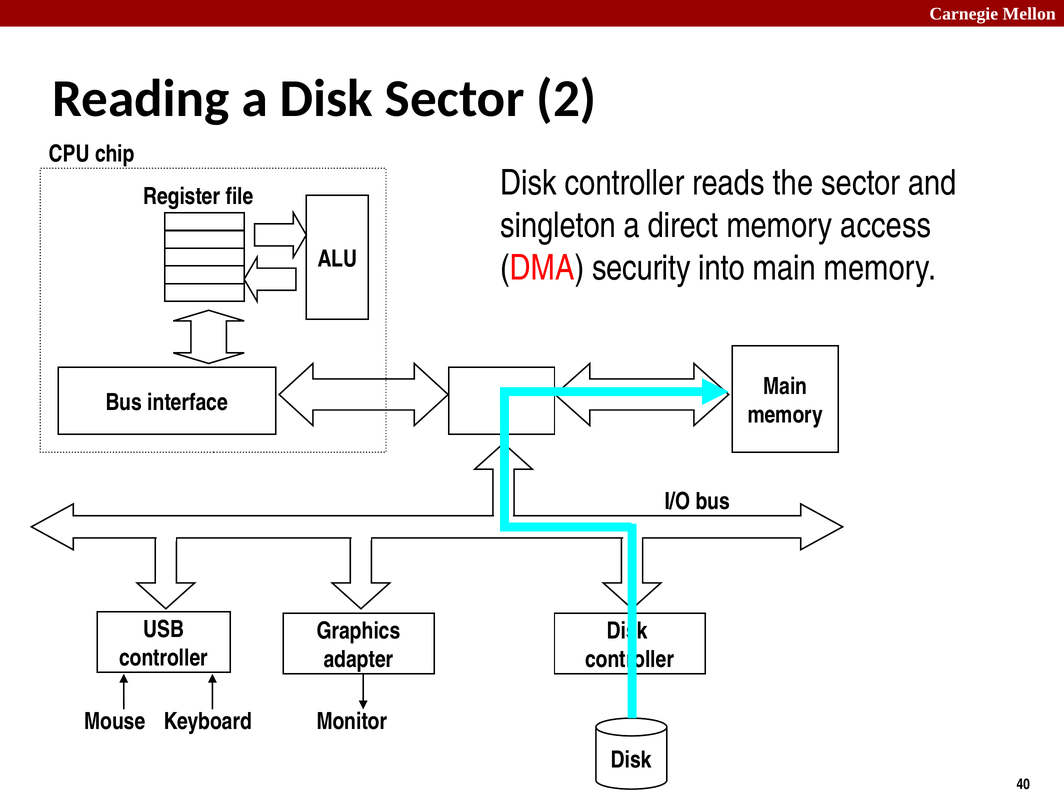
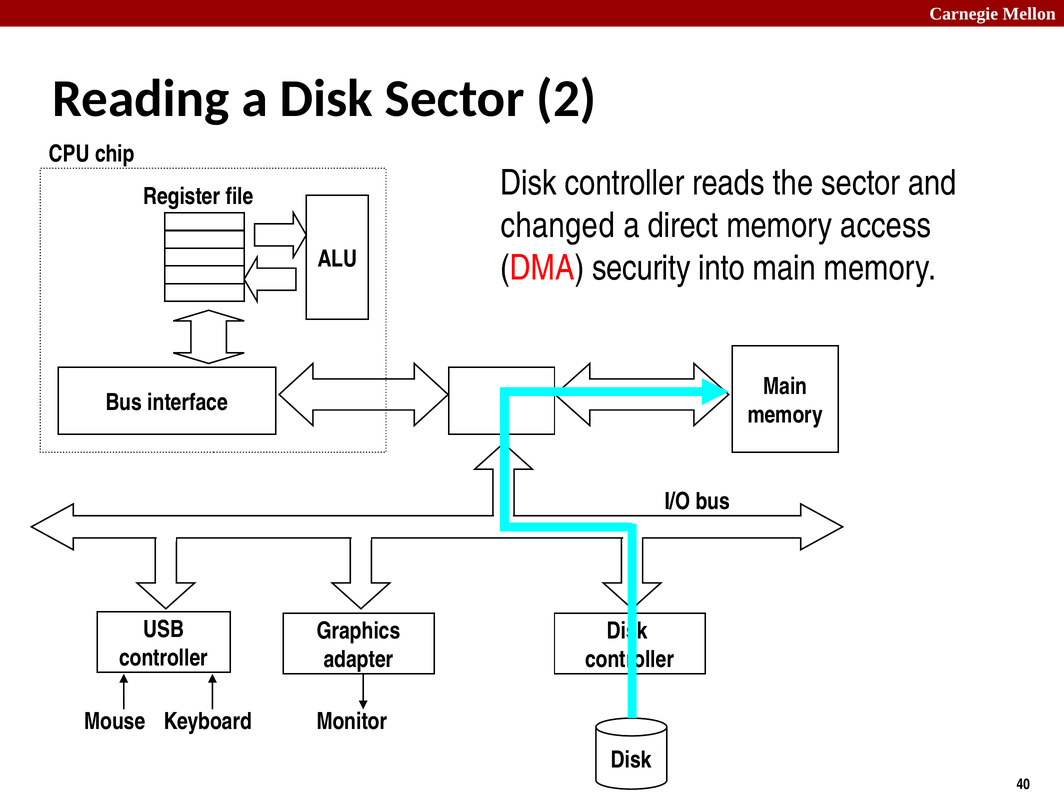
singleton: singleton -> changed
